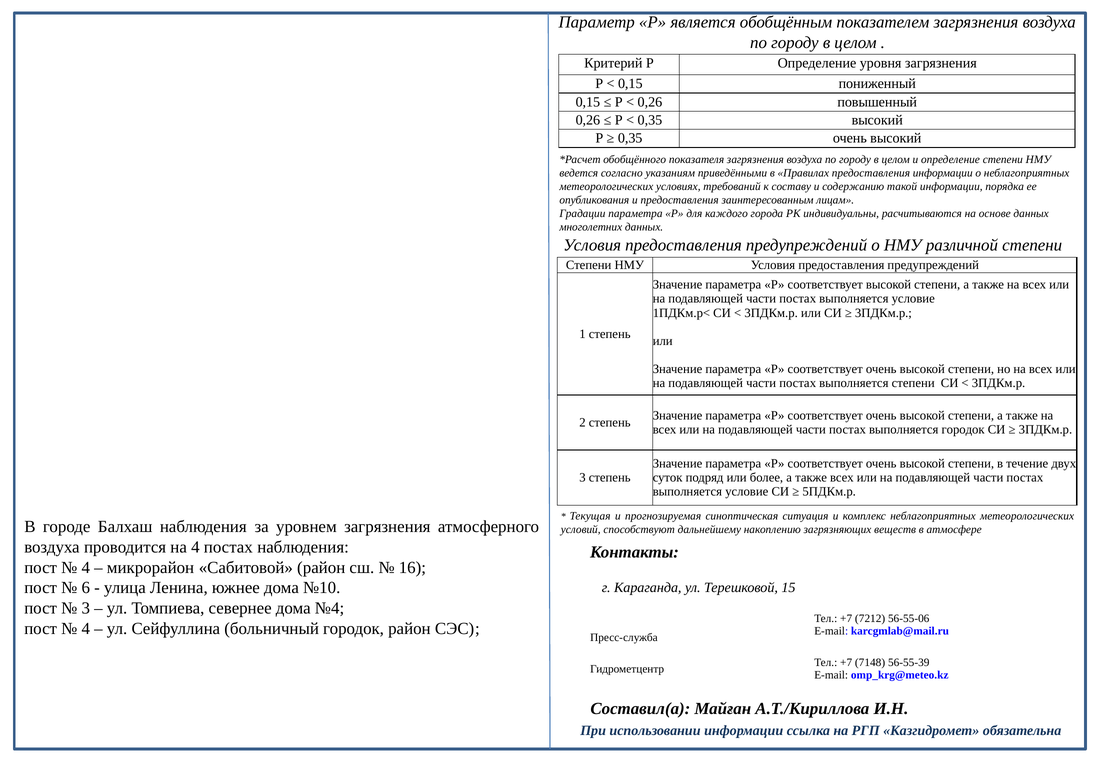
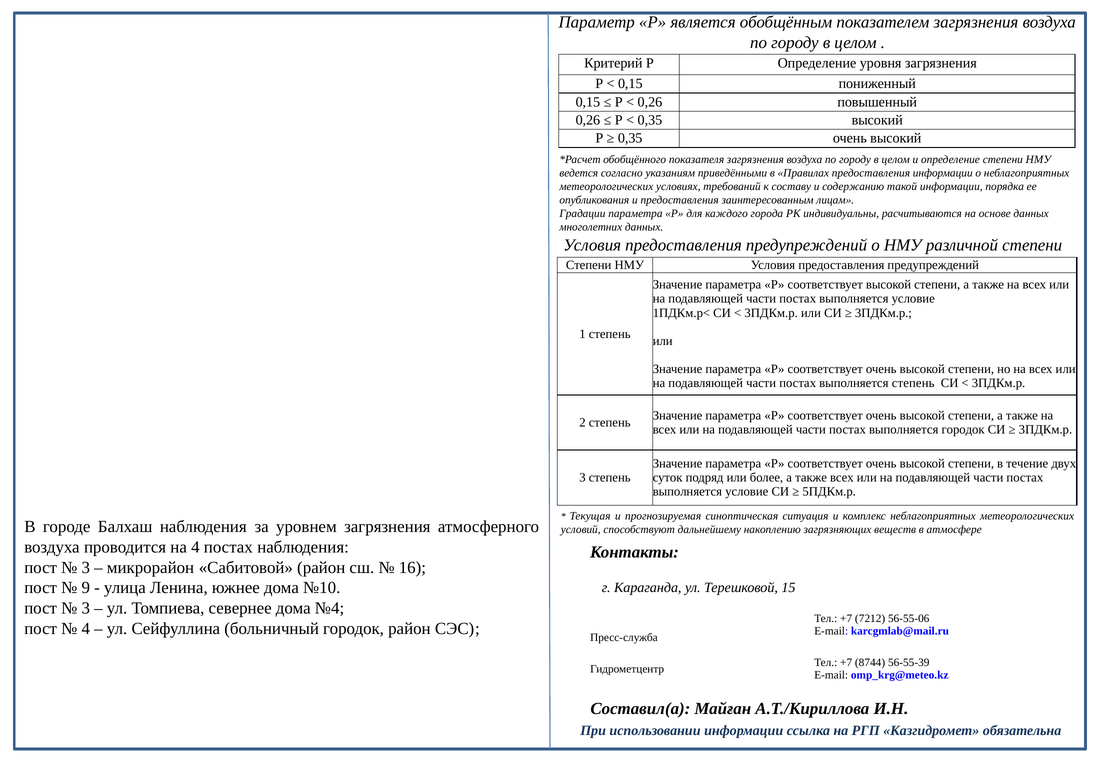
выполняется степени: степени -> степень
4 at (86, 567): 4 -> 3
6: 6 -> 9
7148: 7148 -> 8744
